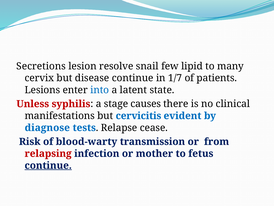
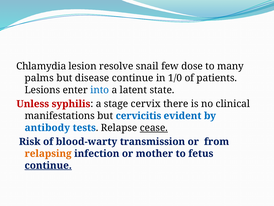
Secretions: Secretions -> Chlamydia
lipid: lipid -> dose
cervix: cervix -> palms
1/7: 1/7 -> 1/0
causes: causes -> cervix
diagnose: diagnose -> antibody
cease underline: none -> present
relapsing colour: red -> orange
